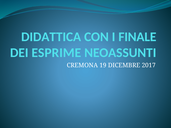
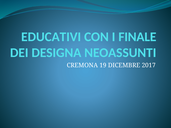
DIDATTICA: DIDATTICA -> EDUCATIVI
ESPRIME: ESPRIME -> DESIGNA
